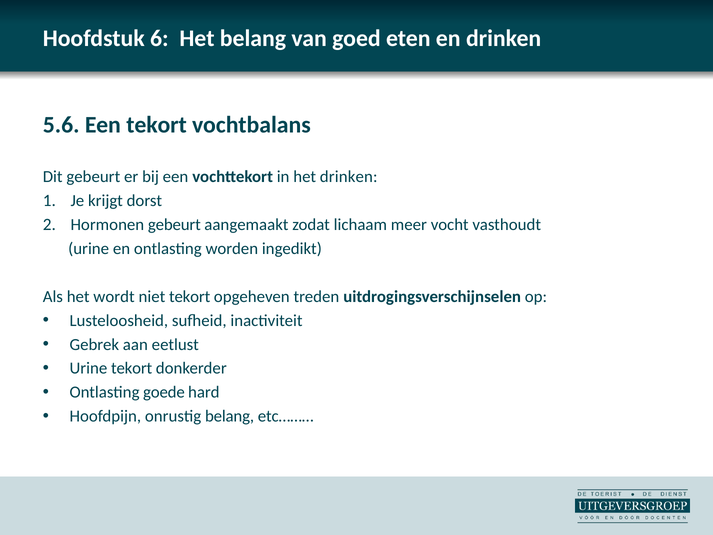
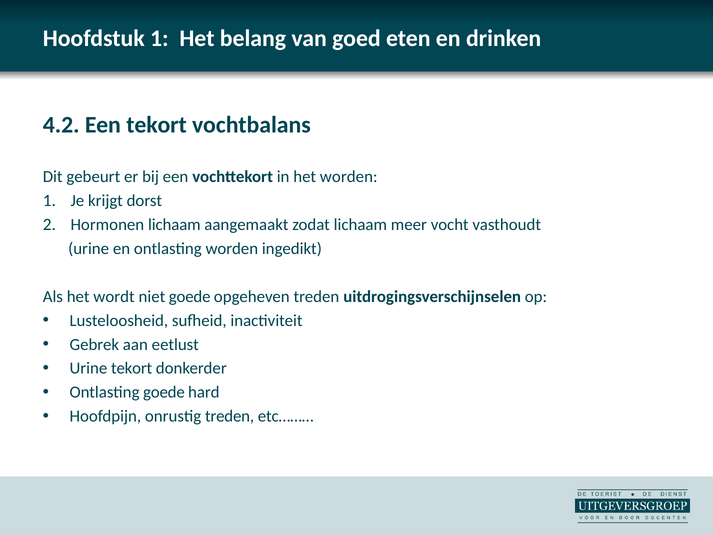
Hoofdstuk 6: 6 -> 1
5.6: 5.6 -> 4.2
het drinken: drinken -> worden
Hormonen gebeurt: gebeurt -> lichaam
niet tekort: tekort -> goede
onrustig belang: belang -> treden
